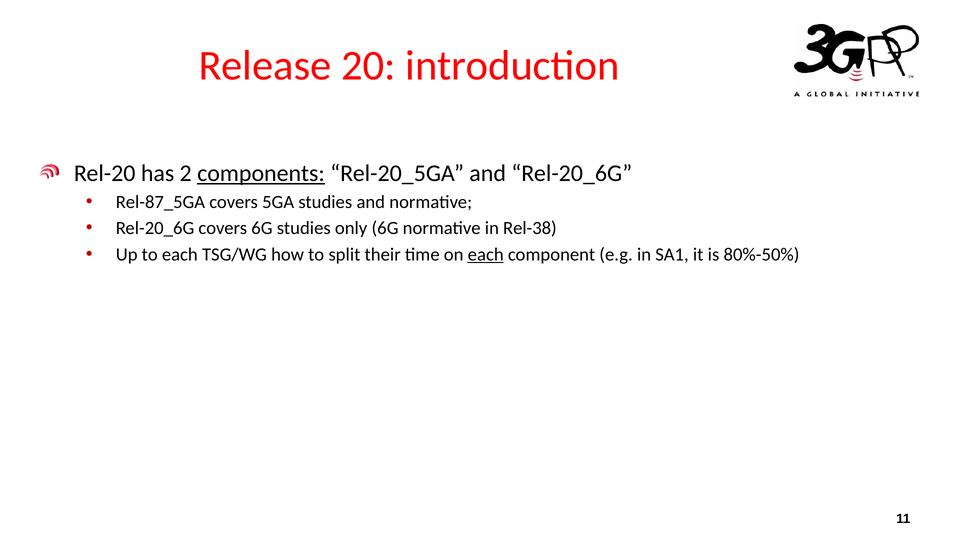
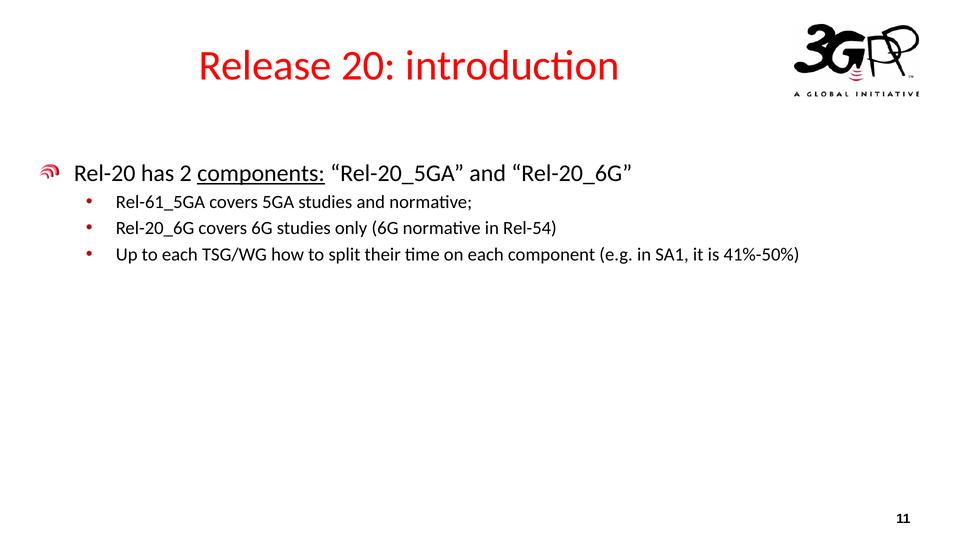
Rel-87_5GA: Rel-87_5GA -> Rel-61_5GA
Rel-38: Rel-38 -> Rel-54
each at (486, 255) underline: present -> none
80%-50%: 80%-50% -> 41%-50%
